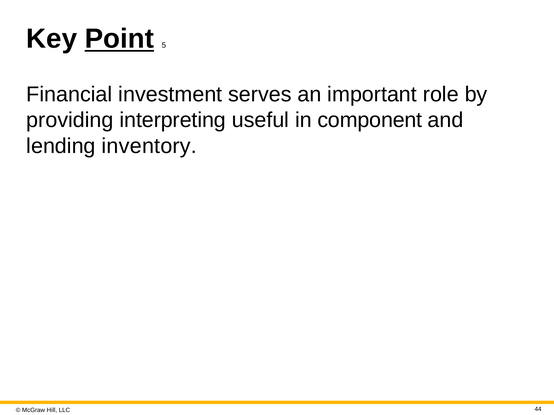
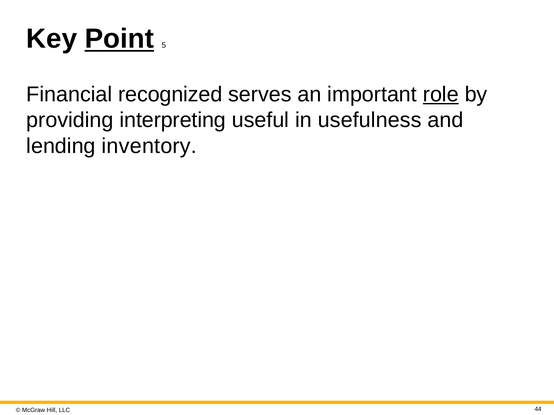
investment: investment -> recognized
role underline: none -> present
component: component -> usefulness
